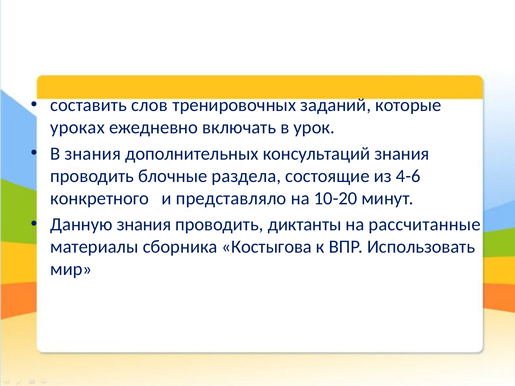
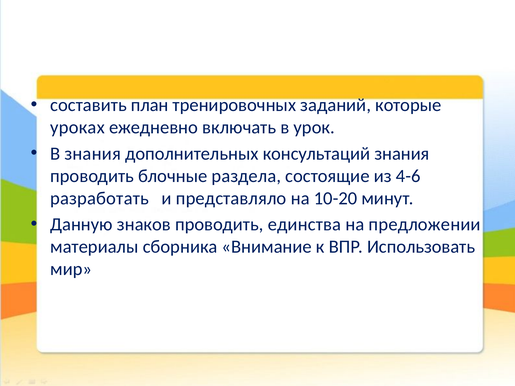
слов: слов -> план
конкретного: конкретного -> разработать
Данную знания: знания -> знаков
диктанты: диктанты -> единства
рассчитанные: рассчитанные -> предложении
Костыгова: Костыгова -> Внимание
